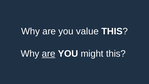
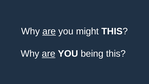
are at (49, 31) underline: none -> present
value: value -> might
might: might -> being
